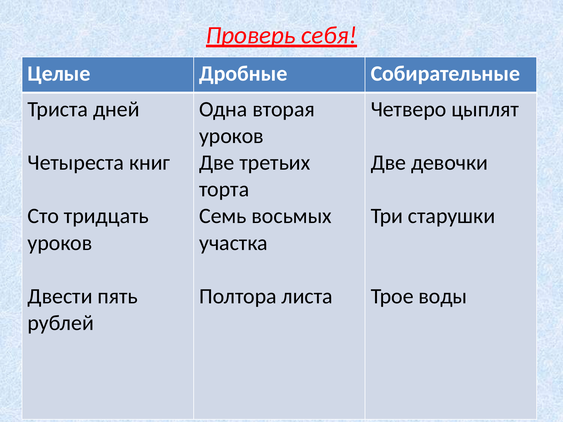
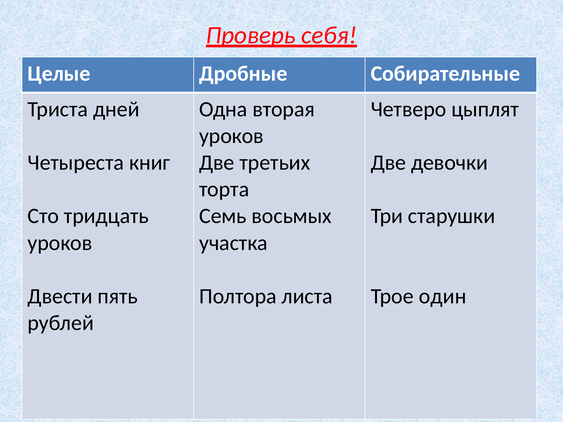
воды: воды -> один
